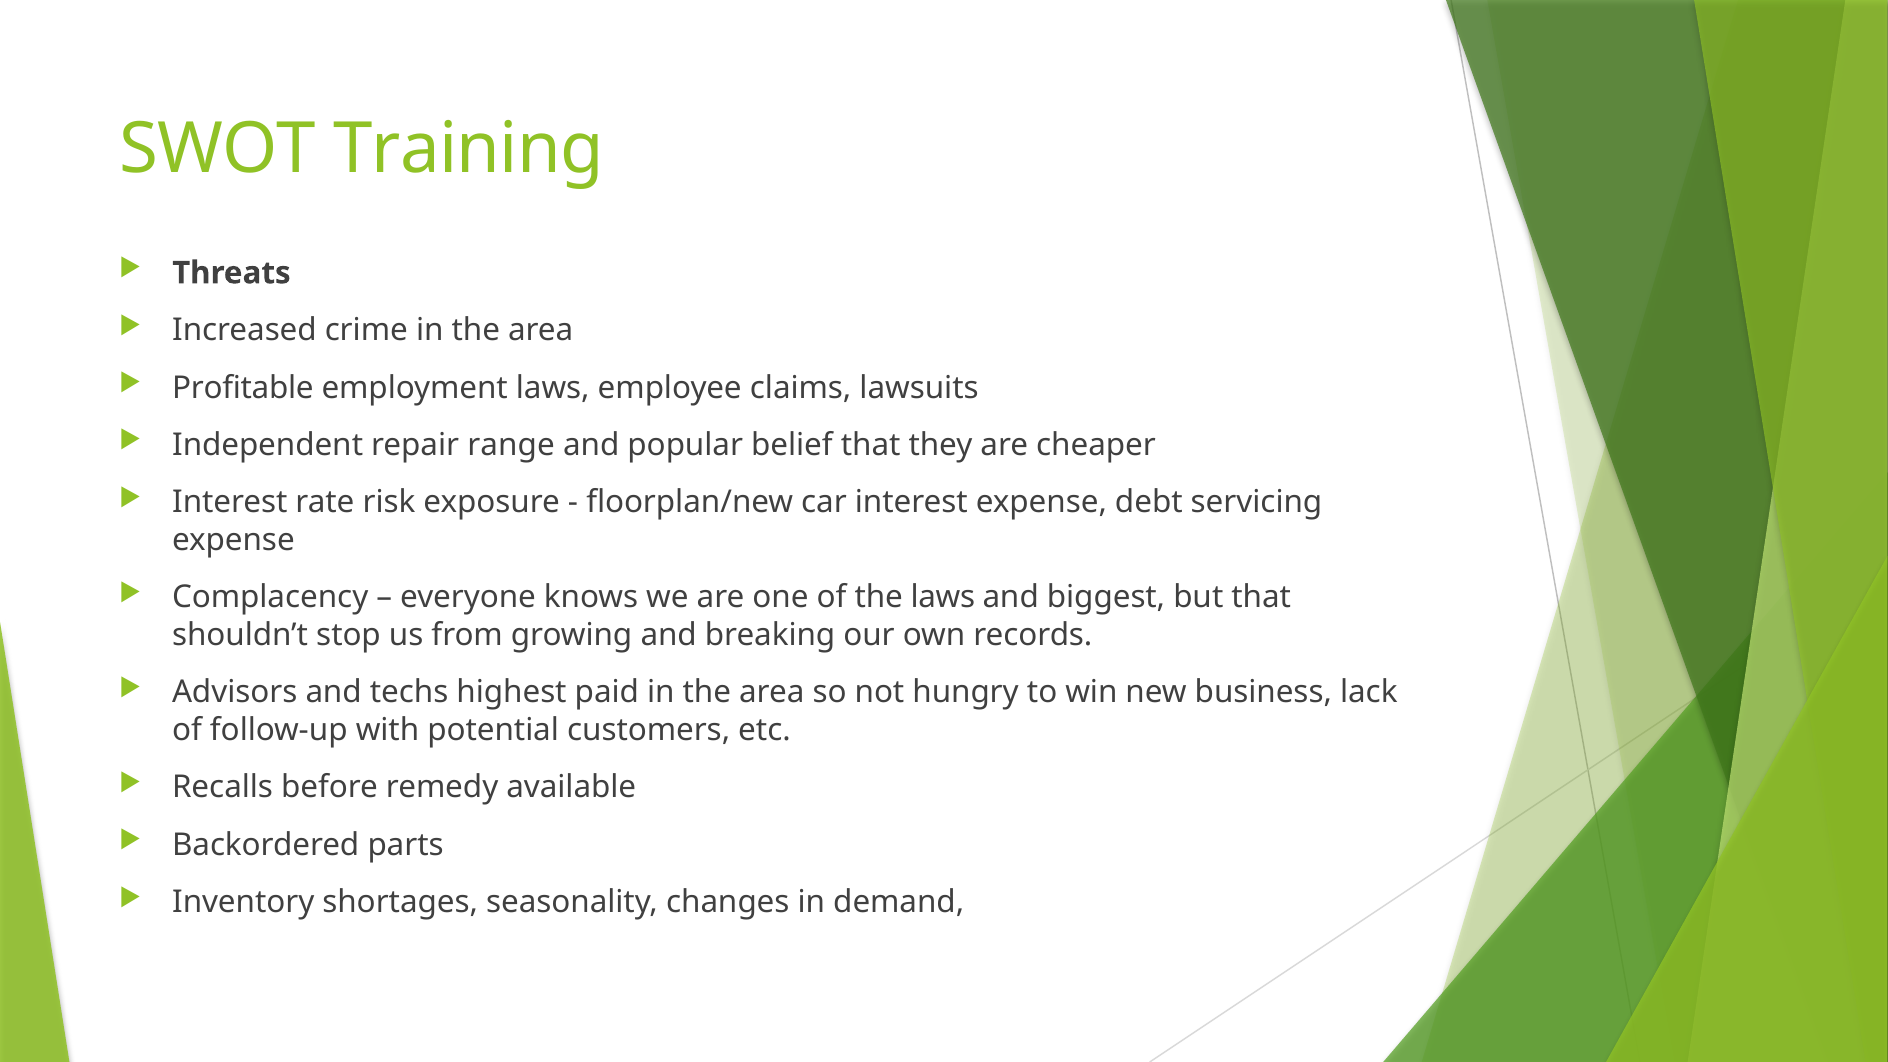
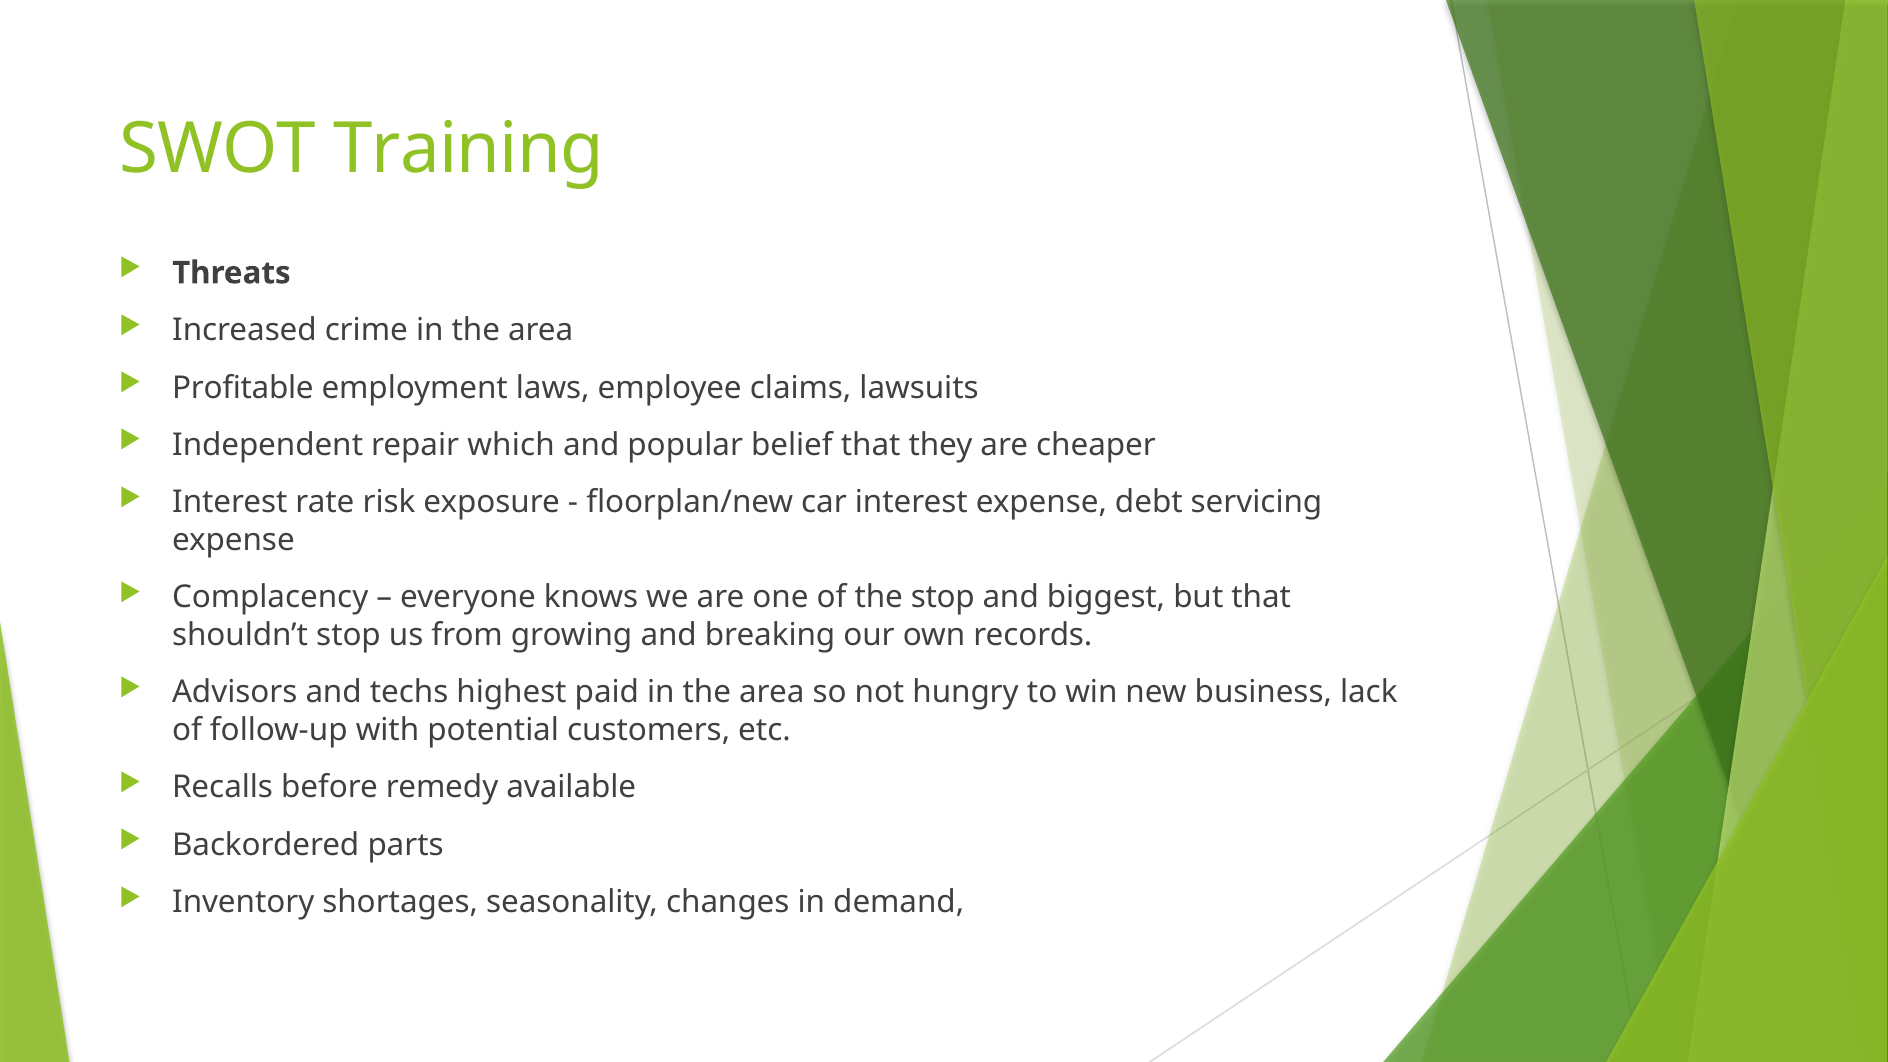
range: range -> which
the laws: laws -> stop
